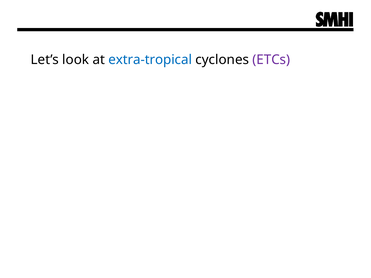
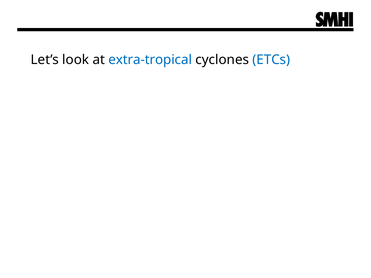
ETCs colour: purple -> blue
